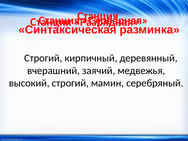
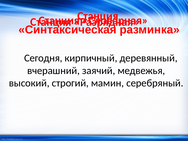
Строгий at (43, 58): Строгий -> Сегодня
